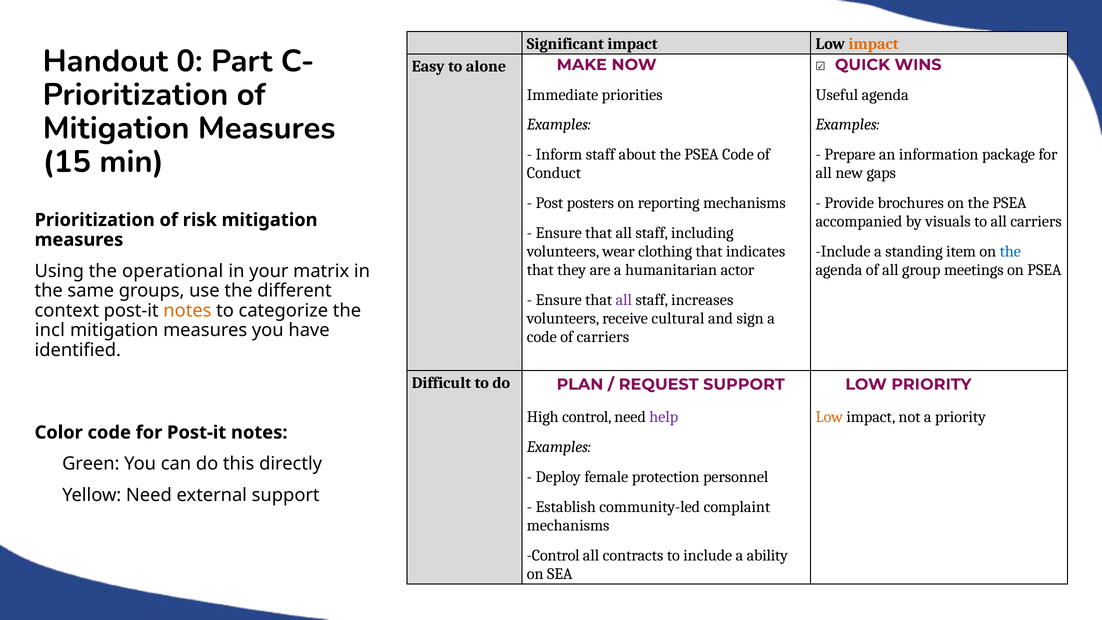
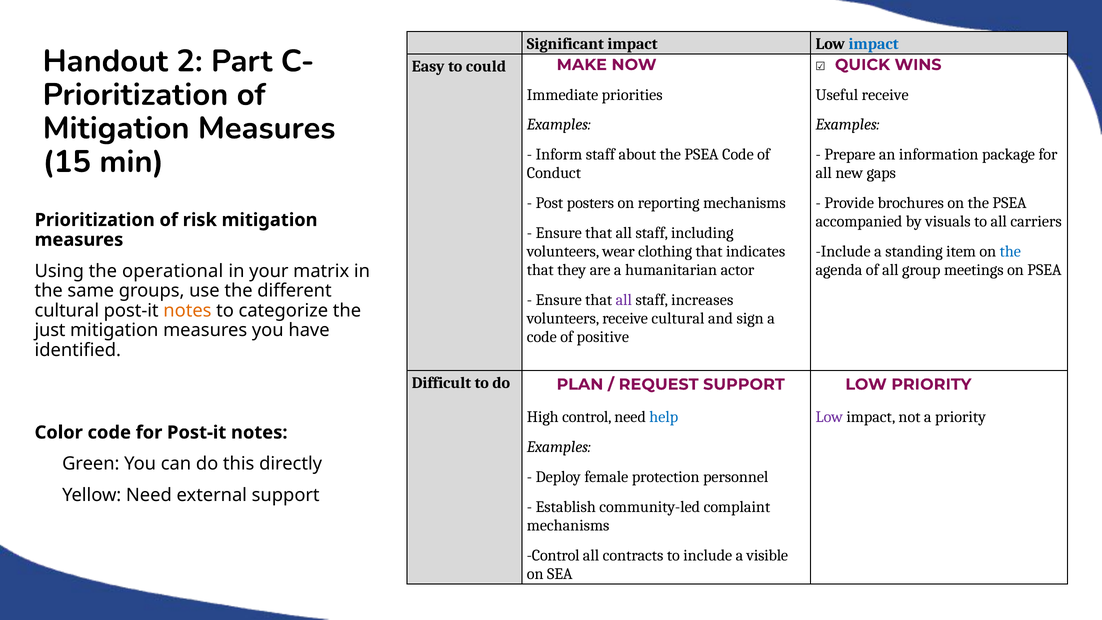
impact at (874, 44) colour: orange -> blue
0: 0 -> 2
alone: alone -> could
Useful agenda: agenda -> receive
context at (67, 311): context -> cultural
incl: incl -> just
of carriers: carriers -> positive
help colour: purple -> blue
Low at (829, 417) colour: orange -> purple
ability: ability -> visible
